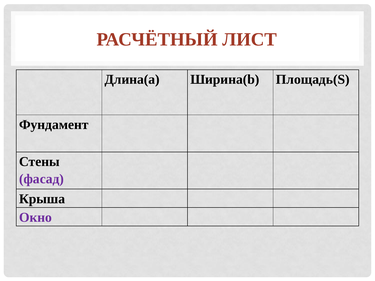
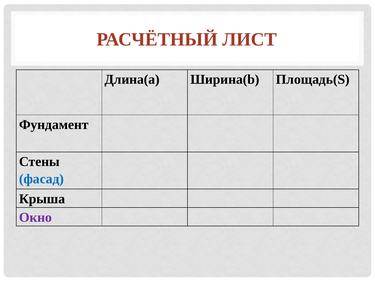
фасад colour: purple -> blue
